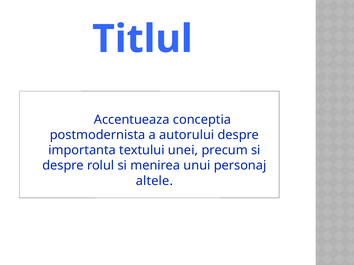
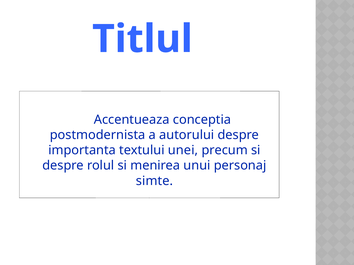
altele: altele -> simte
